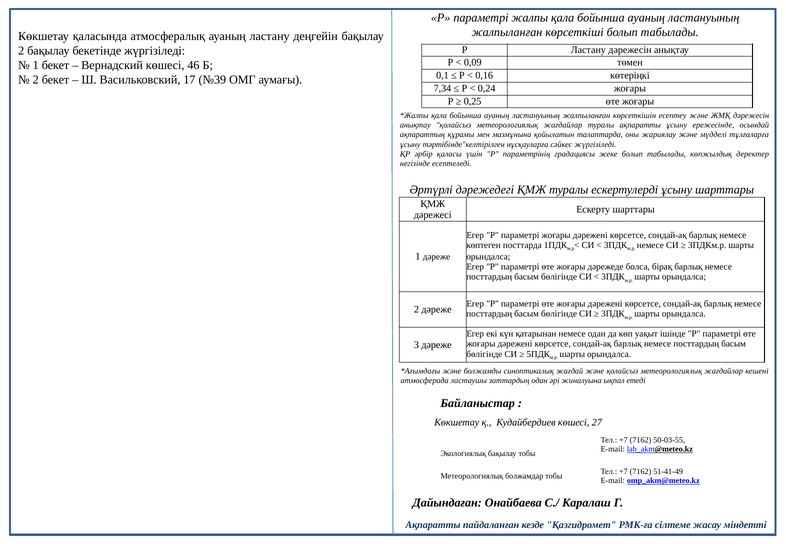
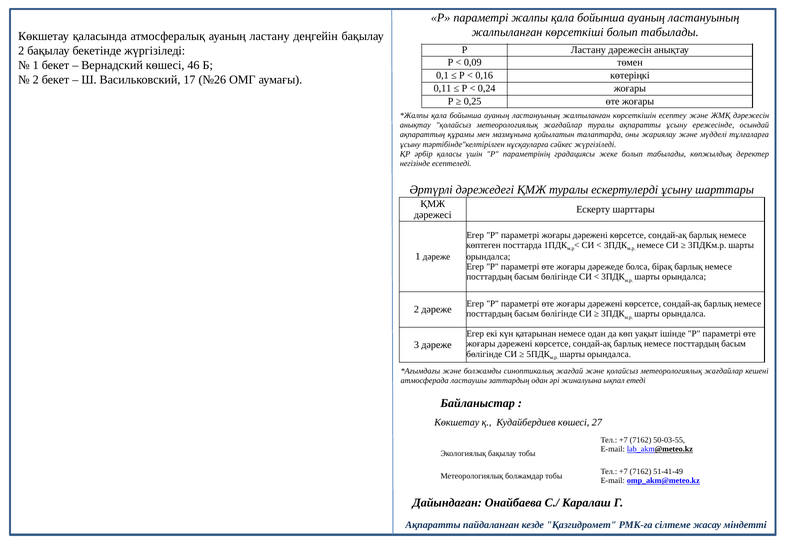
№39: №39 -> №26
7,34: 7,34 -> 0,11
